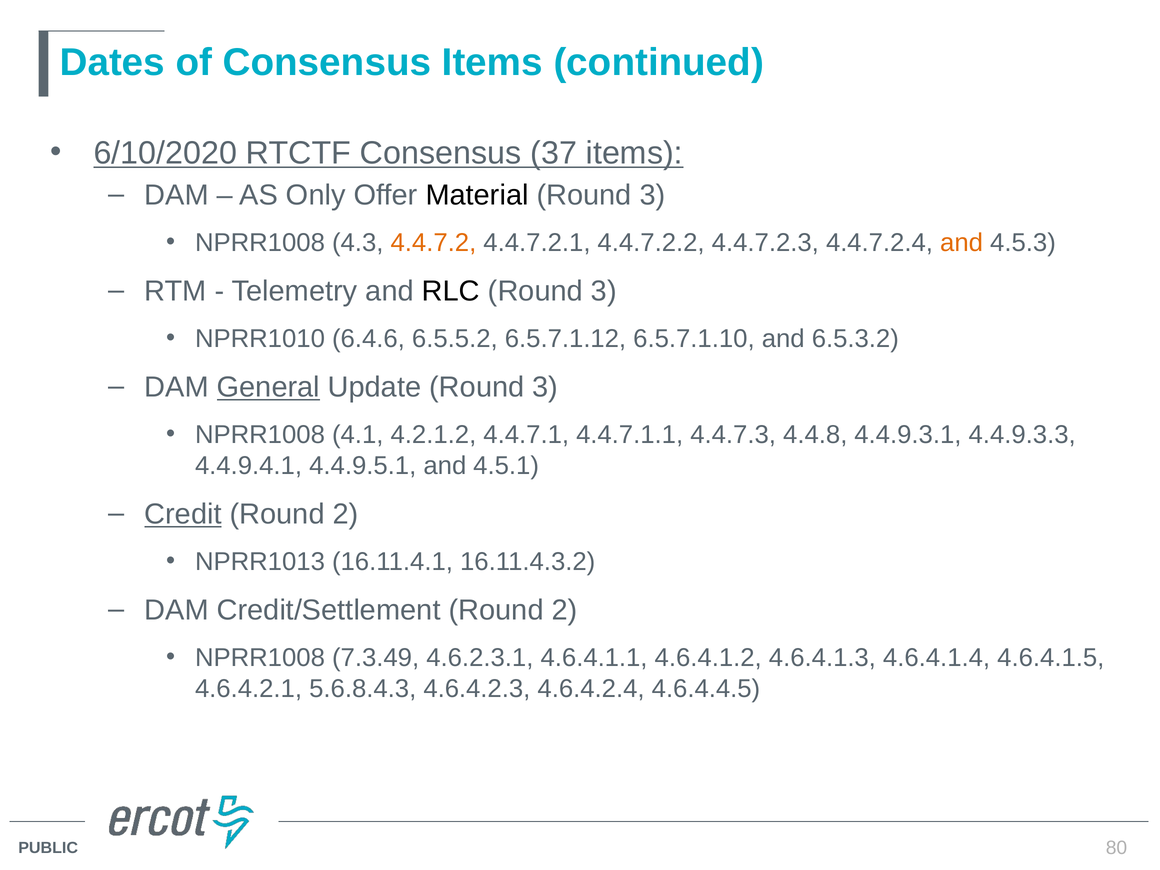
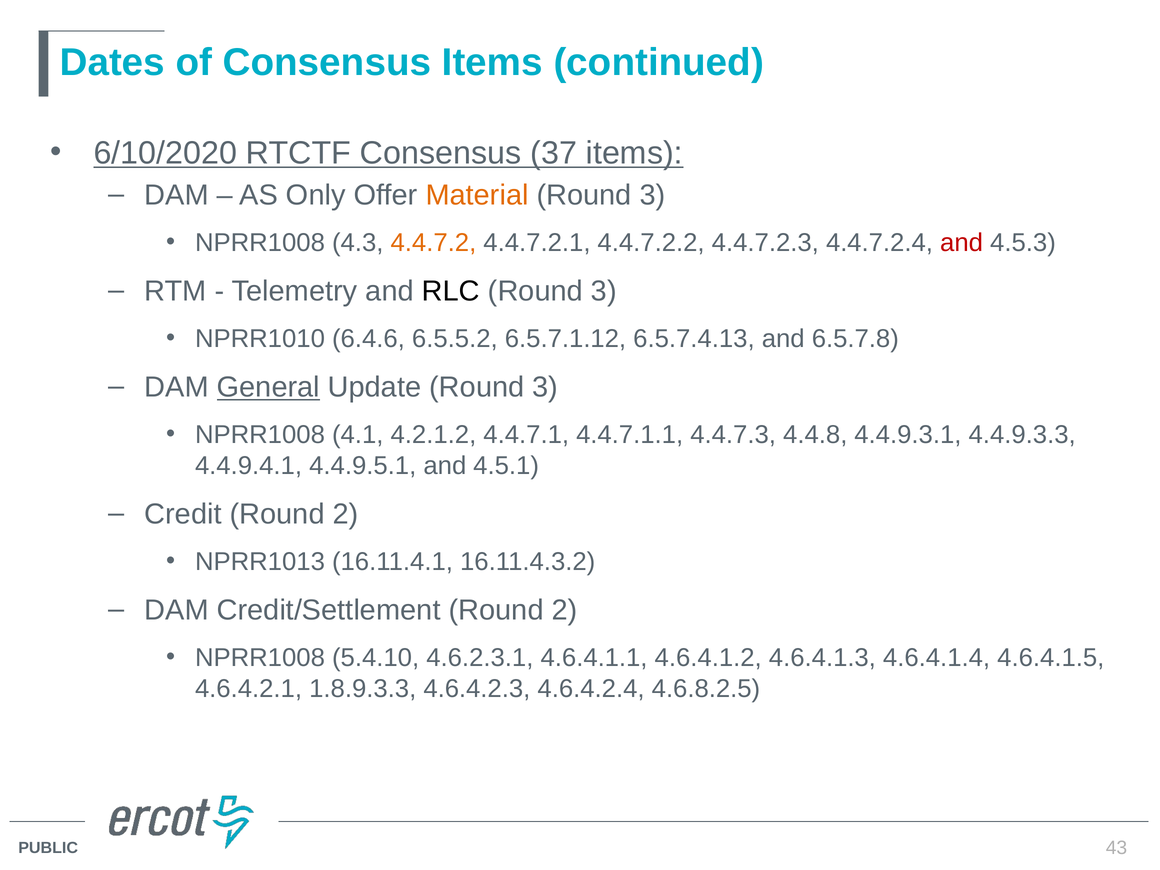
Material colour: black -> orange
and at (962, 243) colour: orange -> red
6.5.7.1.10: 6.5.7.1.10 -> 6.5.7.4.13
6.5.3.2: 6.5.3.2 -> 6.5.7.8
Credit underline: present -> none
7.3.49: 7.3.49 -> 5.4.10
5.6.8.4.3: 5.6.8.4.3 -> 1.8.9.3.3
4.6.4.4.5: 4.6.4.4.5 -> 4.6.8.2.5
80: 80 -> 43
